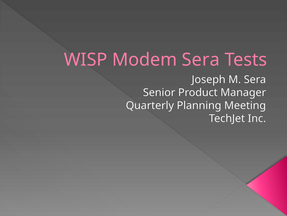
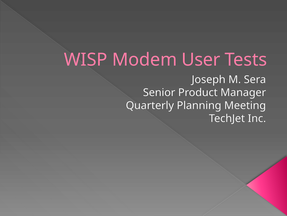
Modem Sera: Sera -> User
